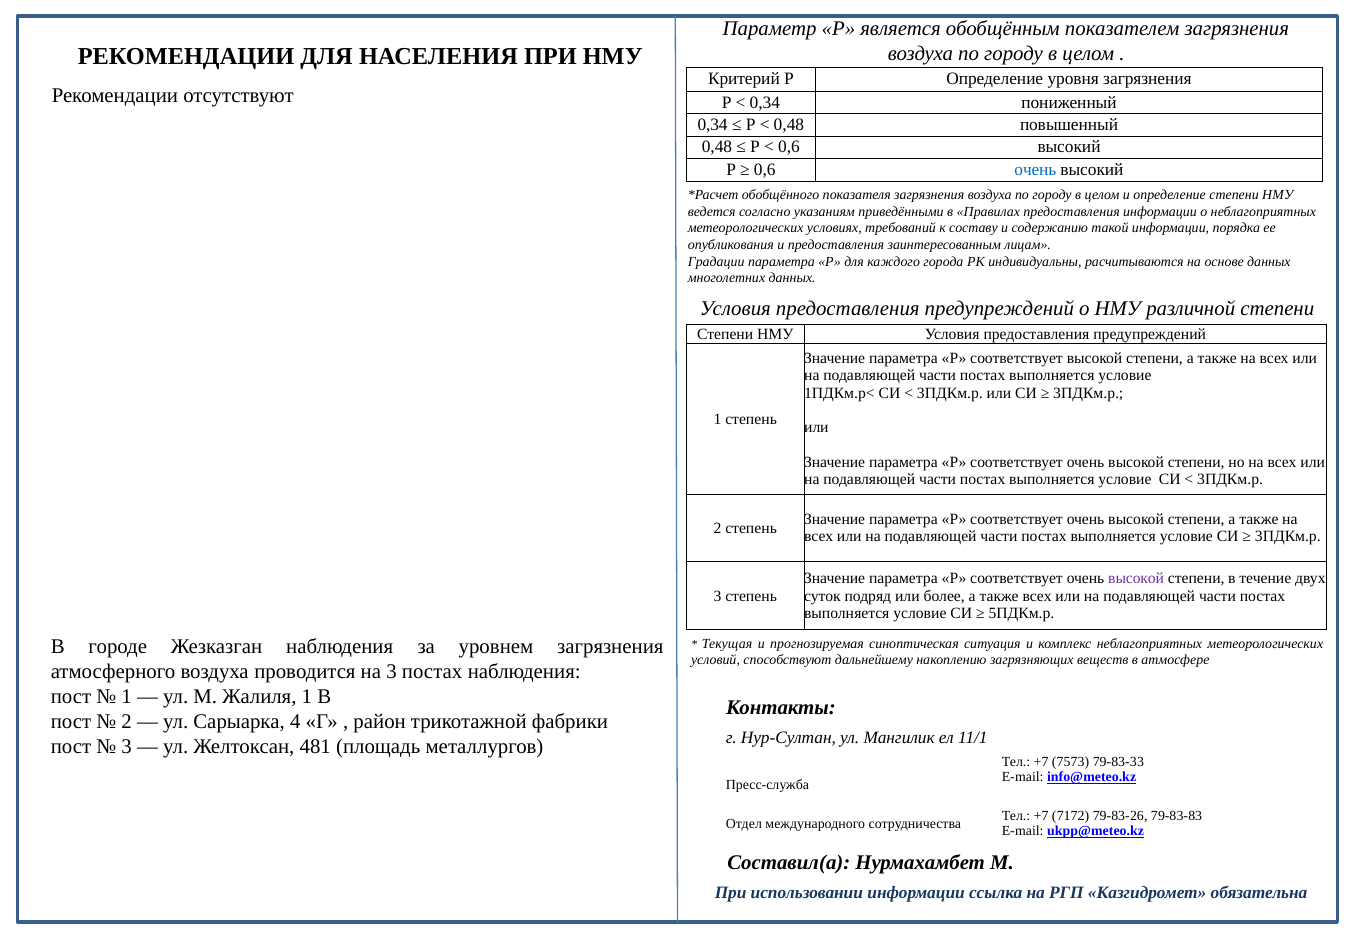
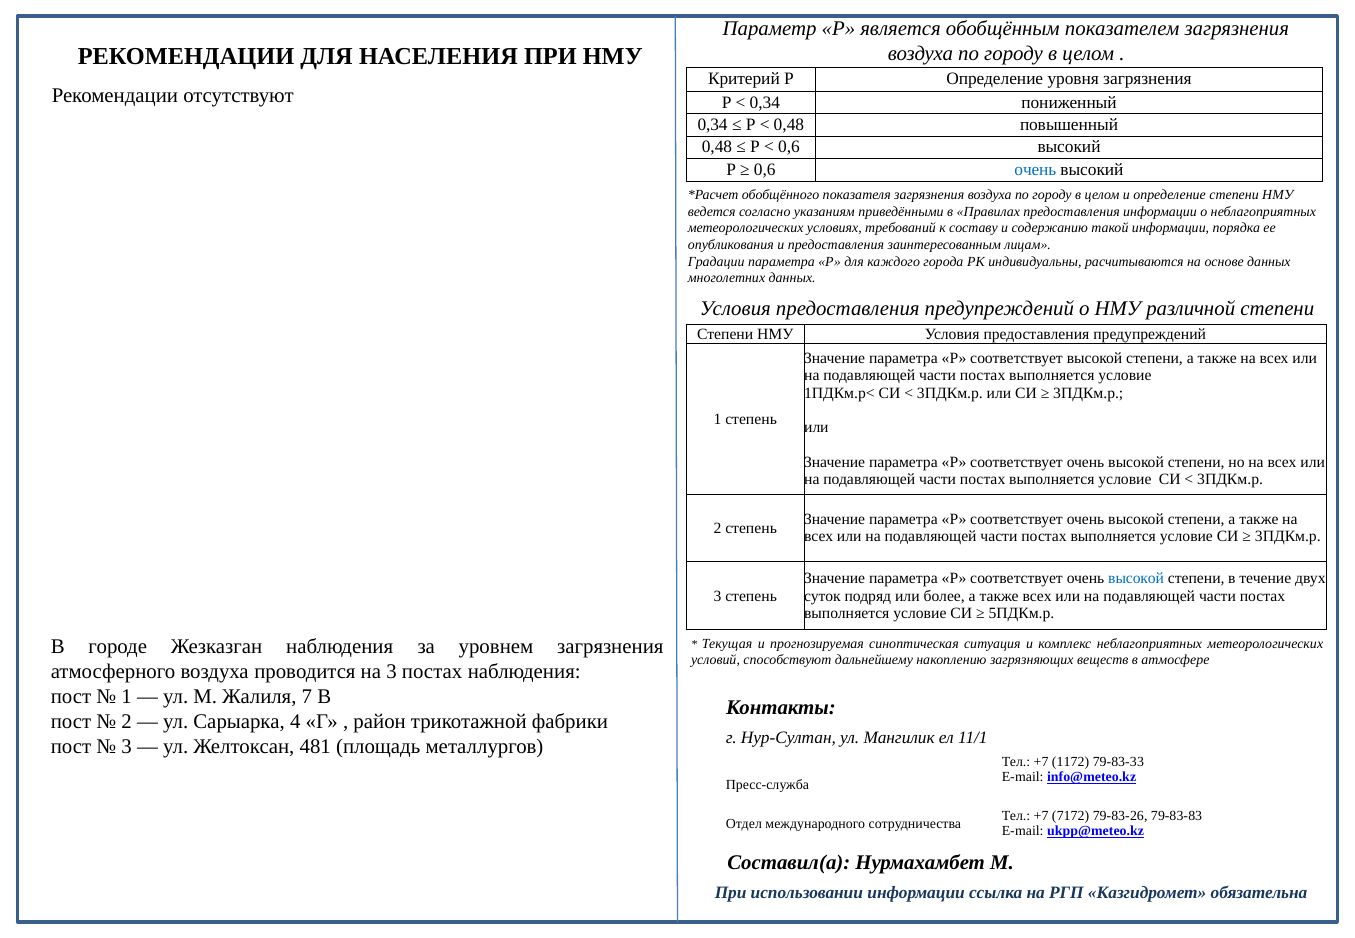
высокой at (1136, 579) colour: purple -> blue
Жалиля 1: 1 -> 7
7573: 7573 -> 1172
